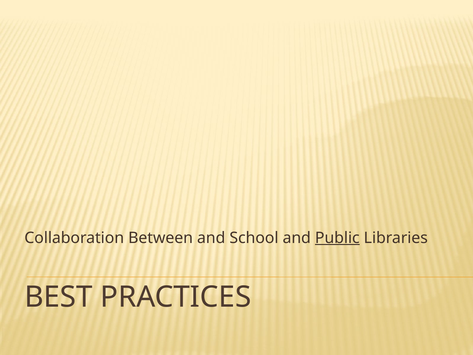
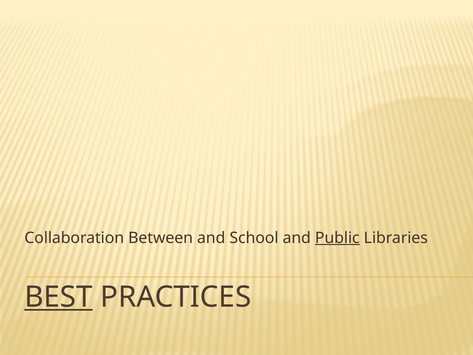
BEST underline: none -> present
